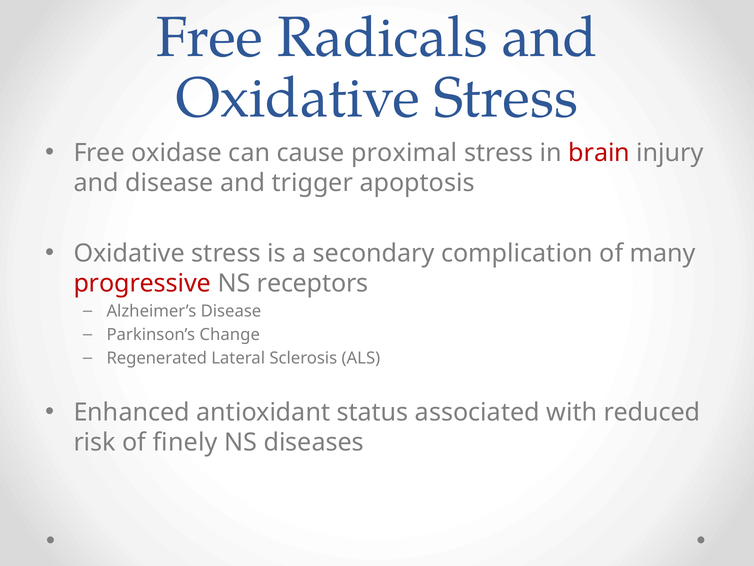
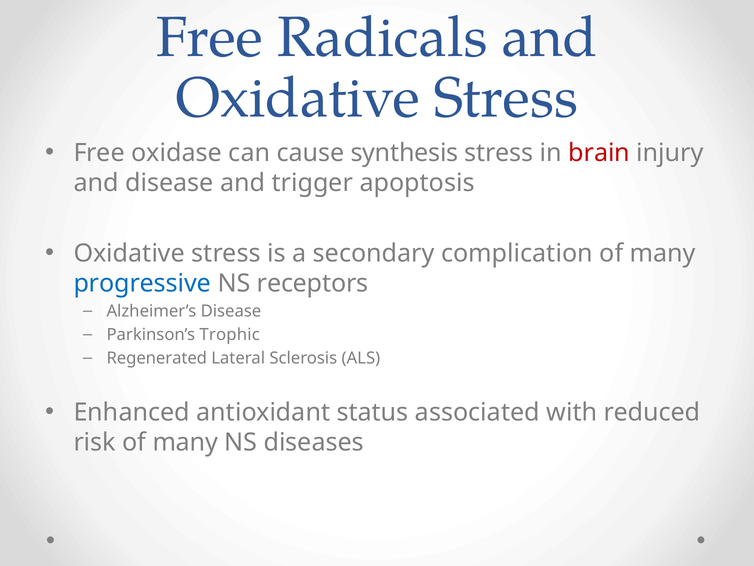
proximal: proximal -> synthesis
progressive colour: red -> blue
Change: Change -> Trophic
risk of finely: finely -> many
